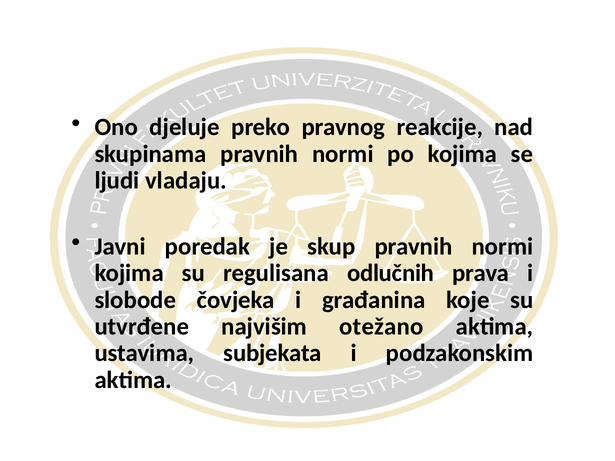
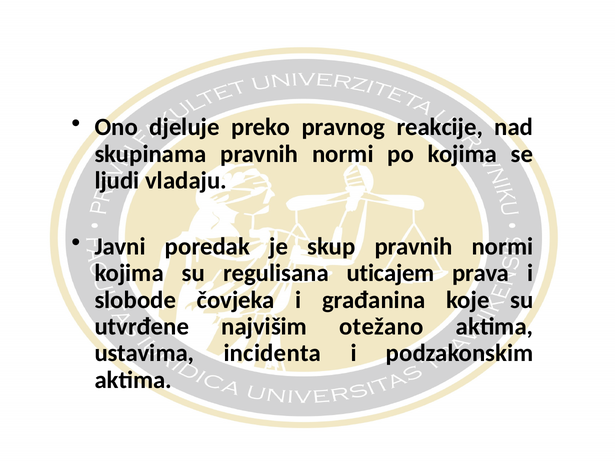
odlučnih: odlučnih -> uticajem
subjekata: subjekata -> incidenta
